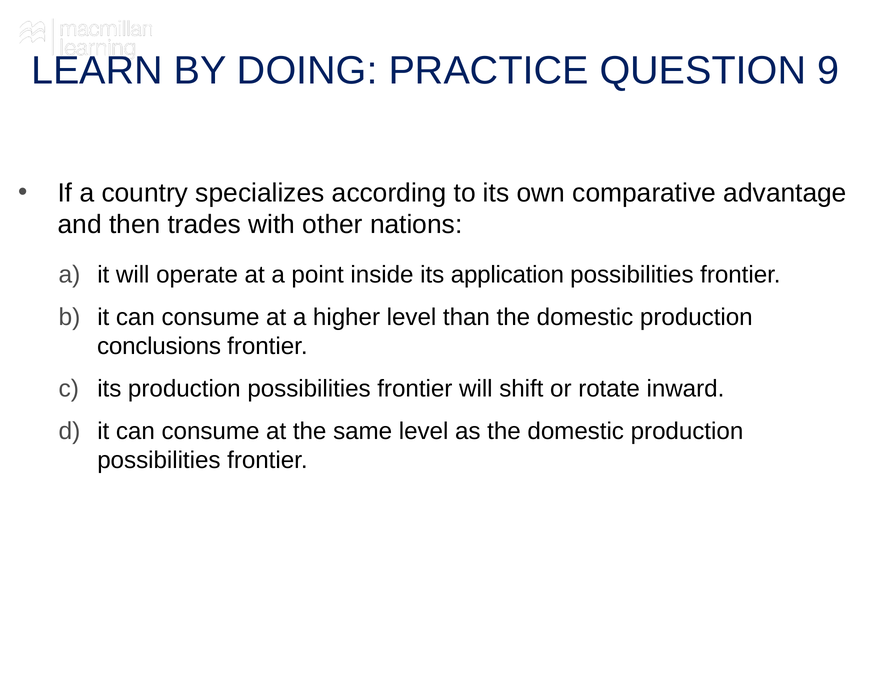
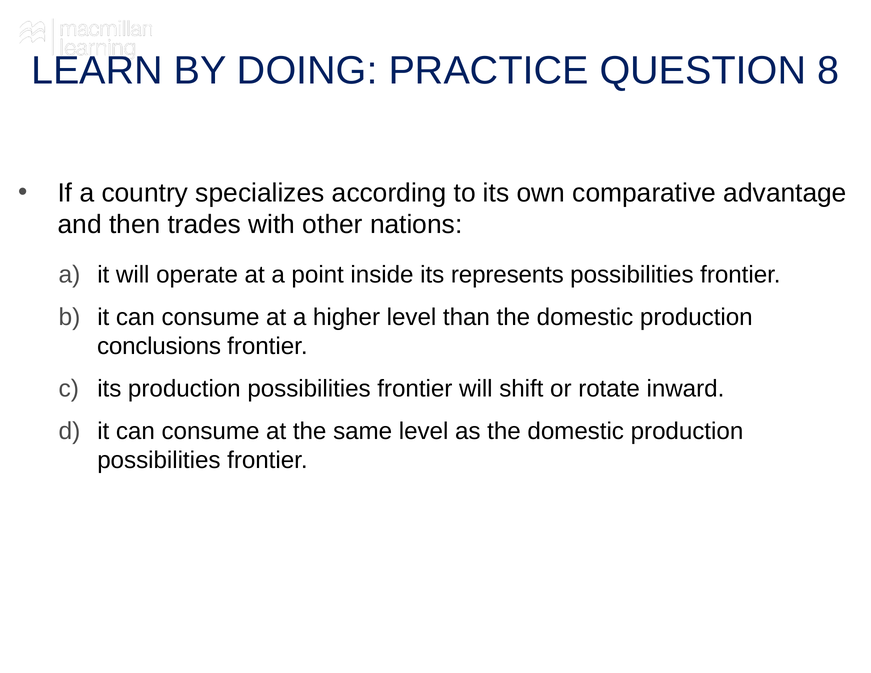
9: 9 -> 8
application: application -> represents
